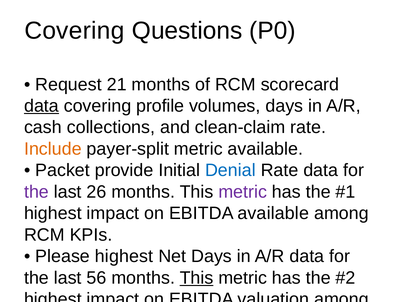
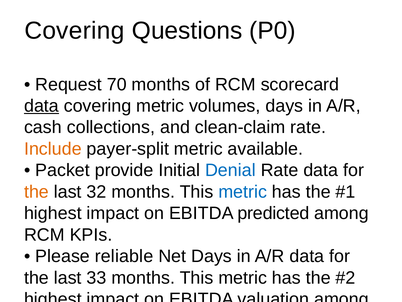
21: 21 -> 70
covering profile: profile -> metric
the at (36, 192) colour: purple -> orange
26: 26 -> 32
metric at (243, 192) colour: purple -> blue
EBITDA available: available -> predicted
Please highest: highest -> reliable
56: 56 -> 33
This at (197, 277) underline: present -> none
